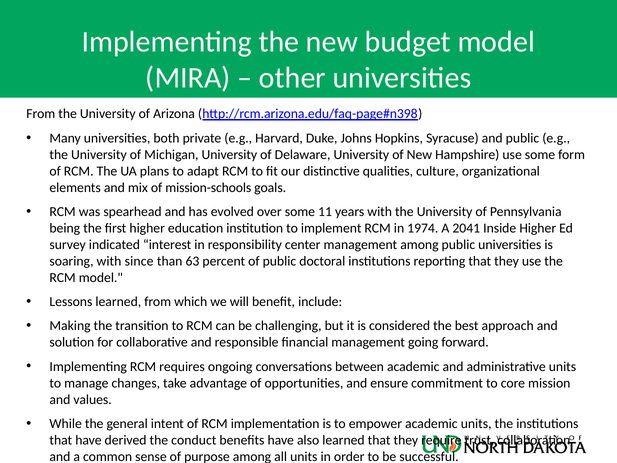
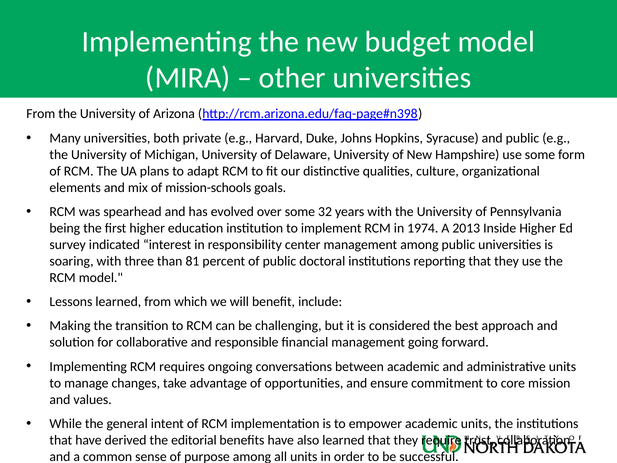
11: 11 -> 32
2041: 2041 -> 2013
since: since -> three
63: 63 -> 81
conduct: conduct -> editorial
